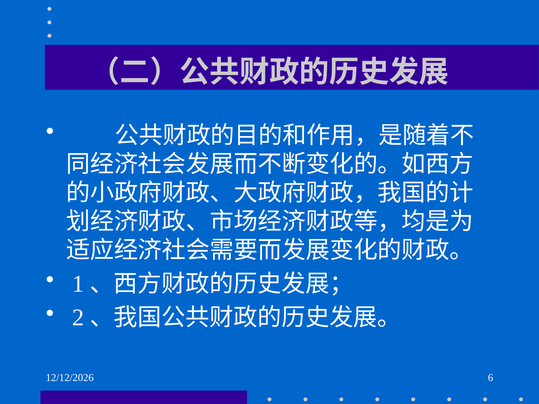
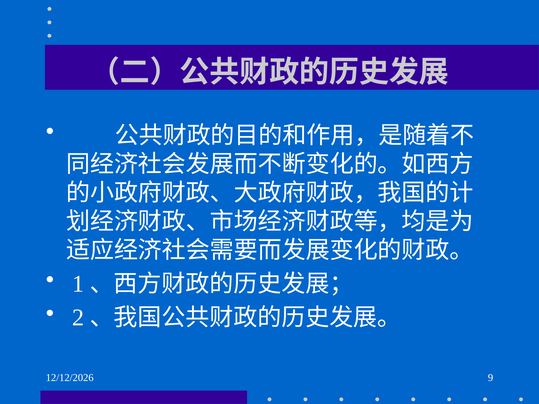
6: 6 -> 9
